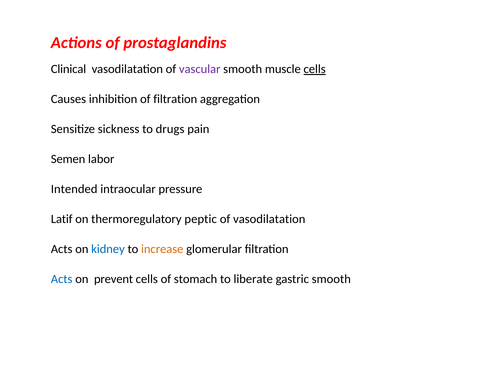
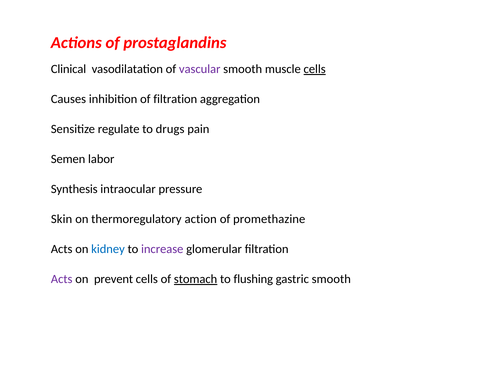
sickness: sickness -> regulate
Intended: Intended -> Synthesis
Latif: Latif -> Skin
peptic: peptic -> action
of vasodilatation: vasodilatation -> promethazine
increase colour: orange -> purple
Acts at (62, 280) colour: blue -> purple
stomach underline: none -> present
liberate: liberate -> flushing
